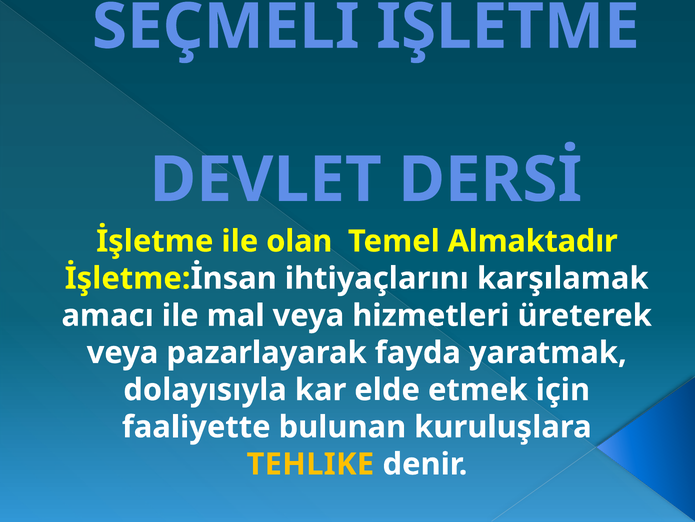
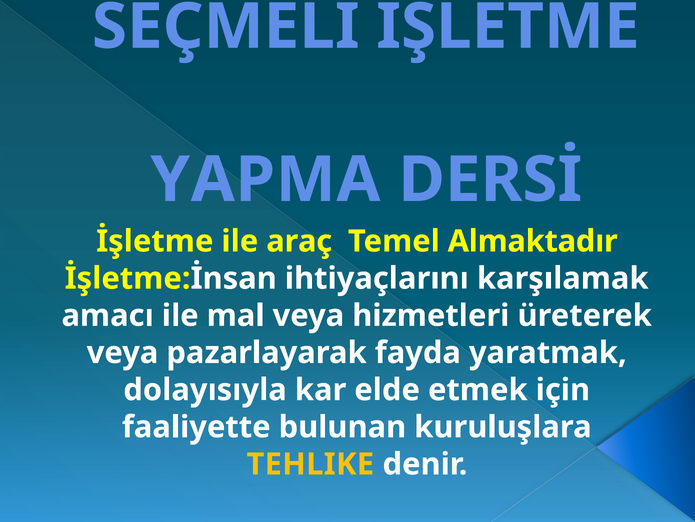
DEVLET: DEVLET -> YAPMA
olan: olan -> araç
